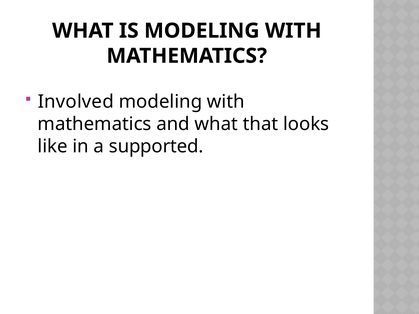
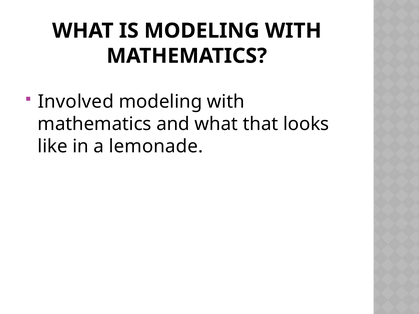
supported: supported -> lemonade
